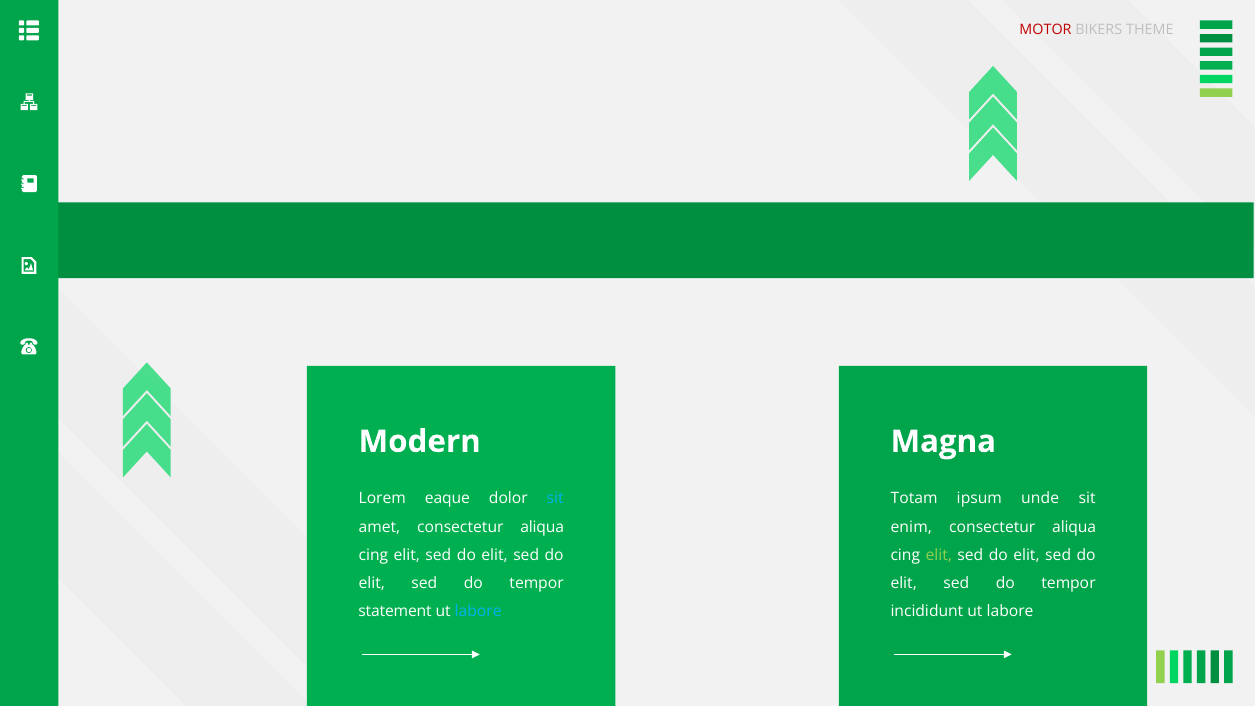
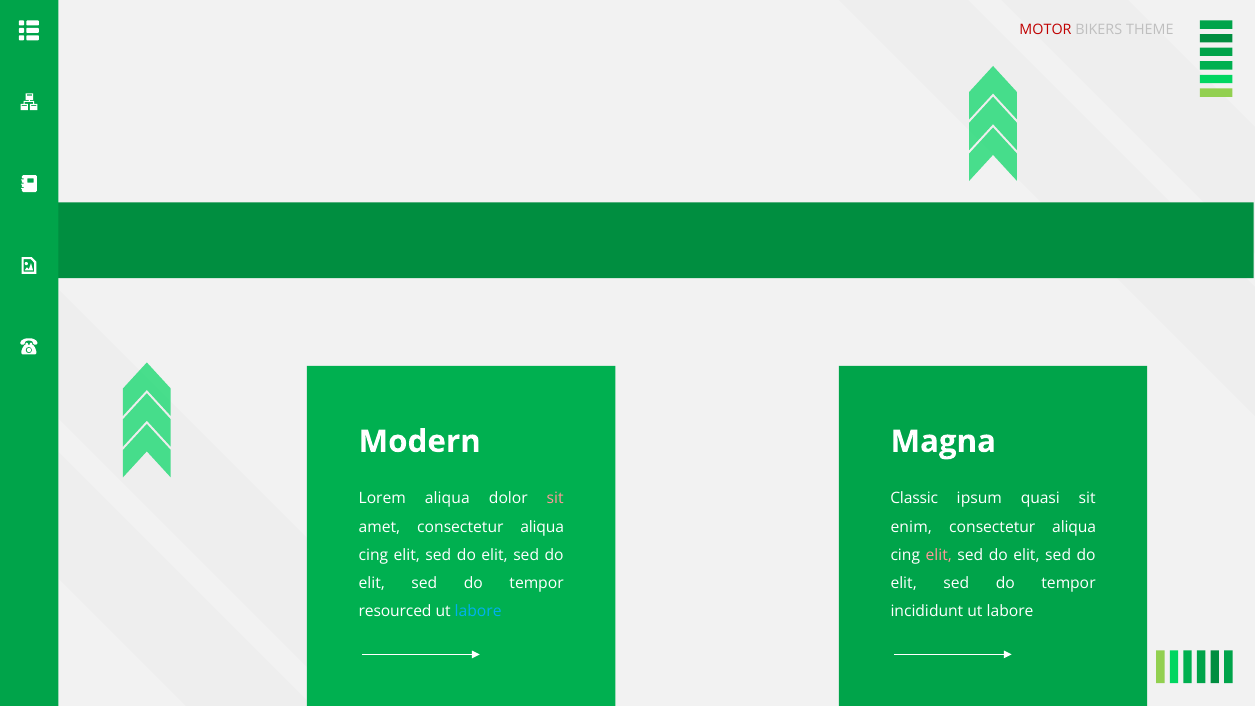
Lorem eaque: eaque -> aliqua
sit at (555, 499) colour: light blue -> pink
Totam: Totam -> Classic
unde: unde -> quasi
elit at (939, 555) colour: light green -> pink
statement: statement -> resourced
